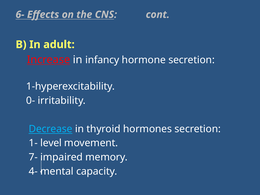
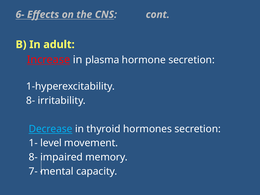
infancy: infancy -> plasma
0- at (31, 101): 0- -> 8-
7- at (33, 157): 7- -> 8-
4-: 4- -> 7-
